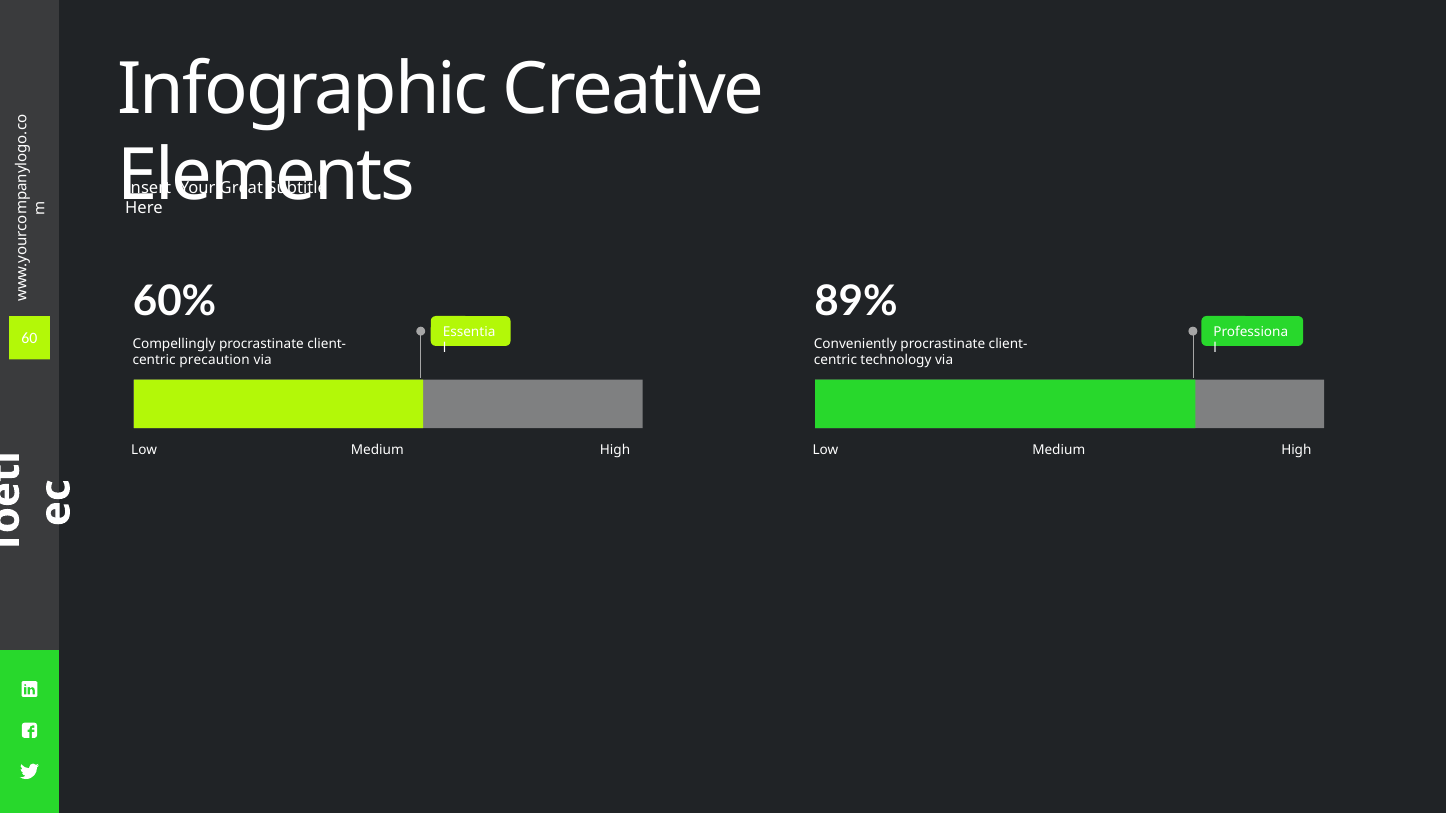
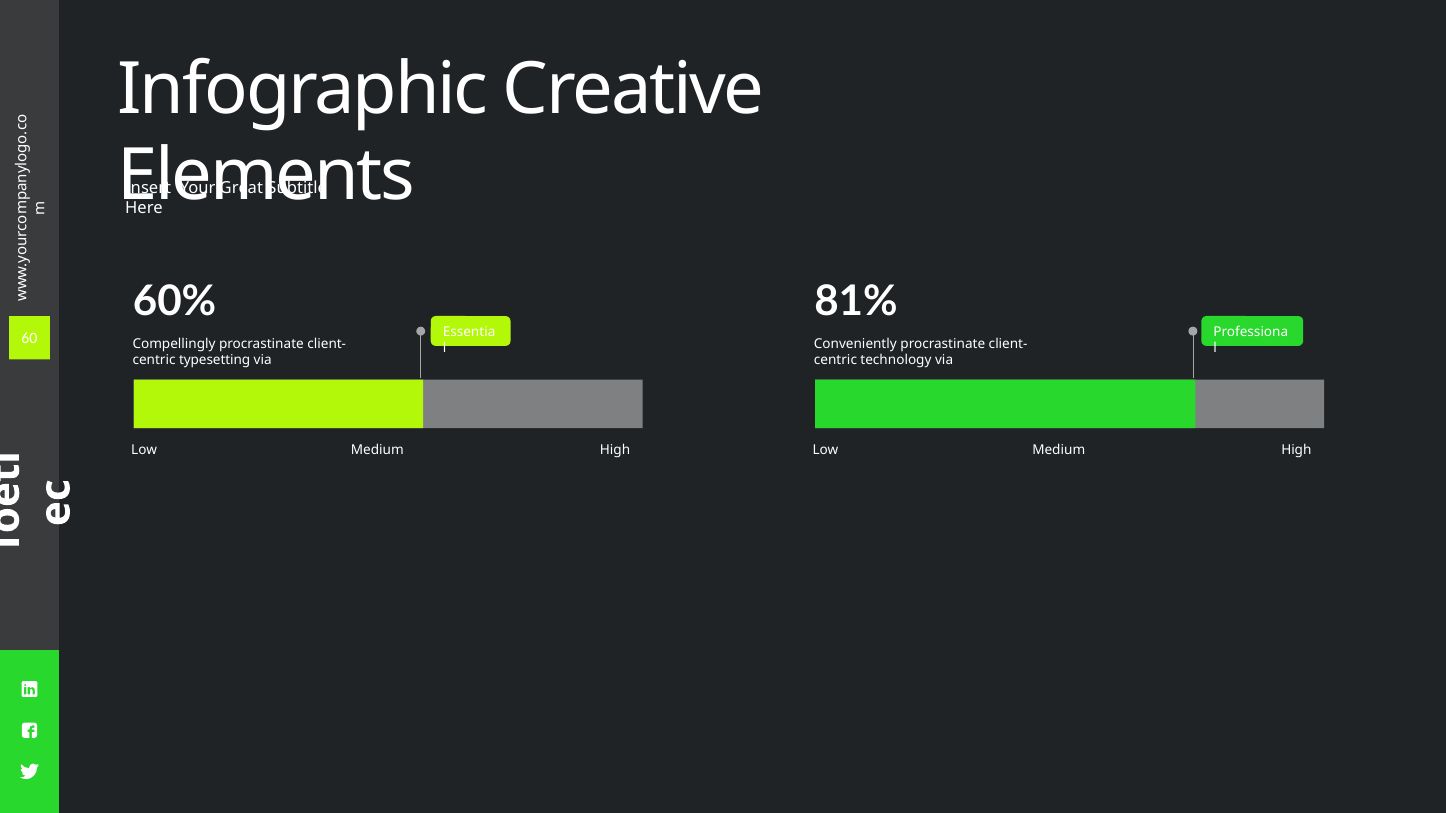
89%: 89% -> 81%
precaution: precaution -> typesetting
